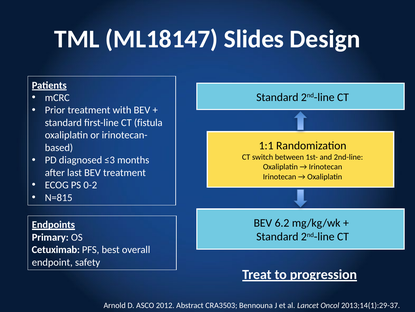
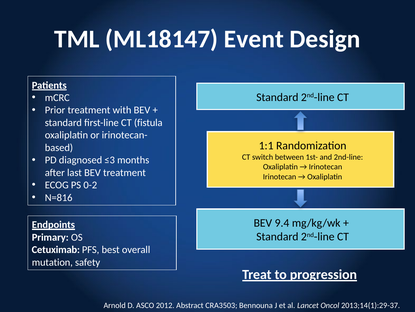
Slides: Slides -> Event
N=815: N=815 -> N=816
6.2: 6.2 -> 9.4
endpoint: endpoint -> mutation
